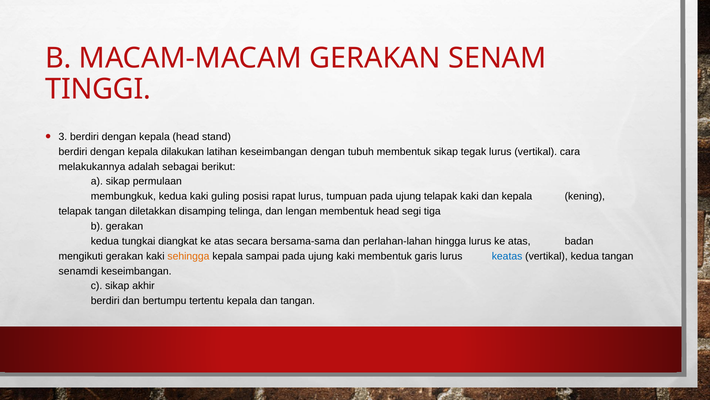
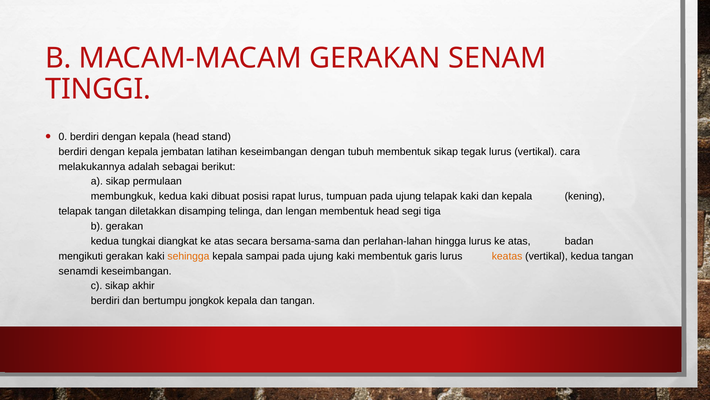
3: 3 -> 0
dilakukan: dilakukan -> jembatan
guling: guling -> dibuat
keatas colour: blue -> orange
tertentu: tertentu -> jongkok
